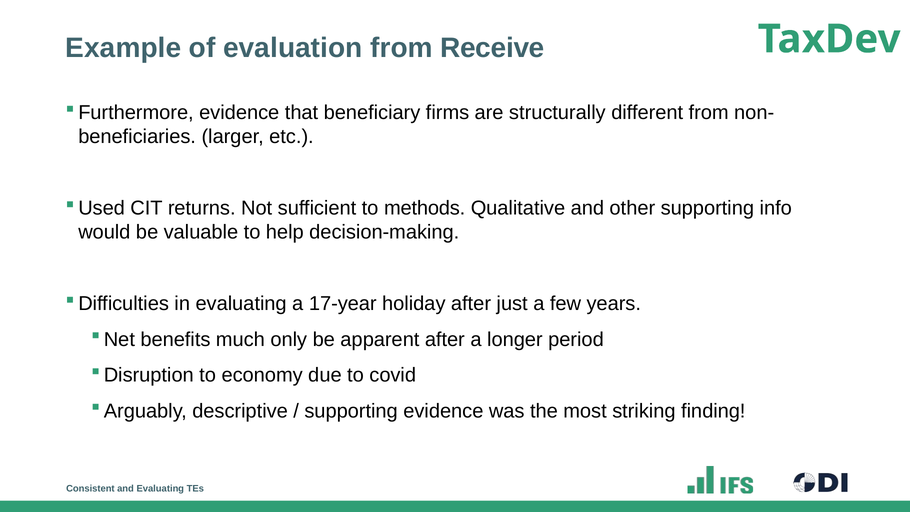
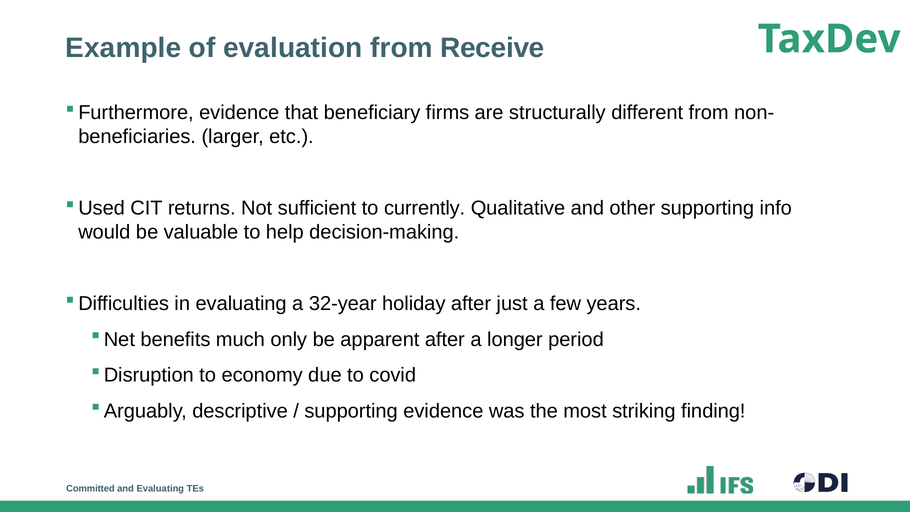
methods: methods -> currently
17-year: 17-year -> 32-year
Consistent: Consistent -> Committed
